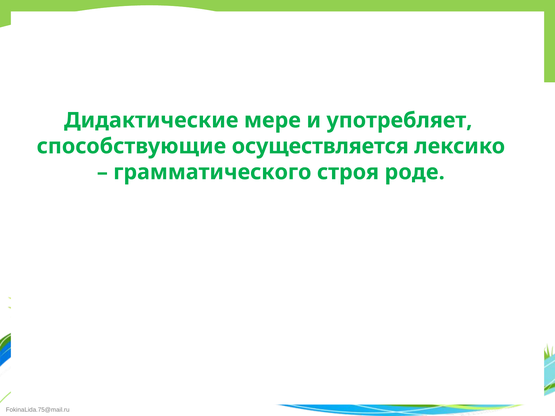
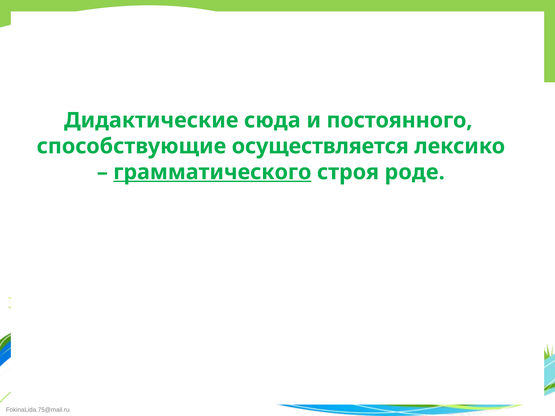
мере: мере -> сюда
употребляет: употребляет -> постоянного
грамматического underline: none -> present
